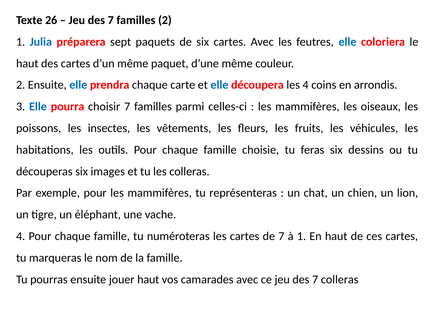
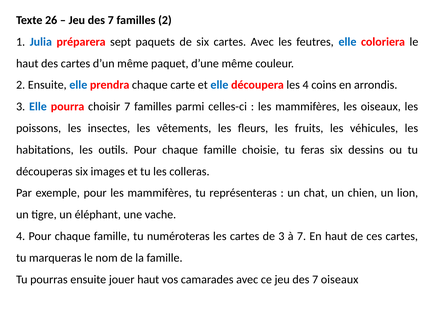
de 7: 7 -> 3
à 1: 1 -> 7
7 colleras: colleras -> oiseaux
